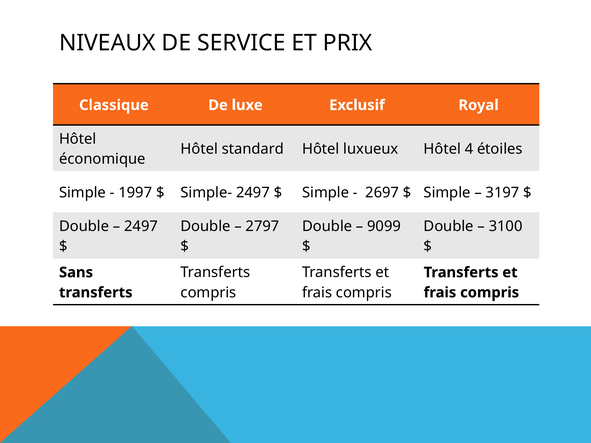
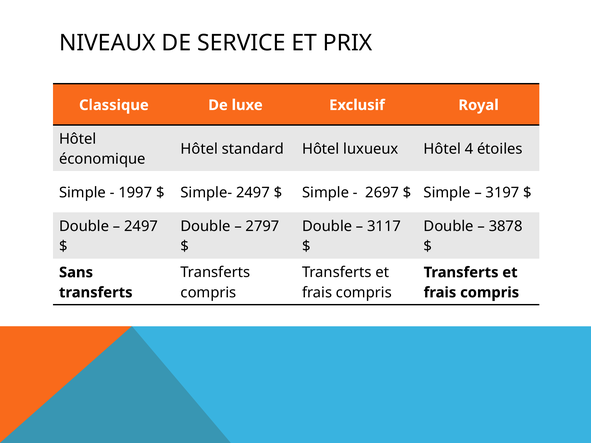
9099: 9099 -> 3117
3100: 3100 -> 3878
